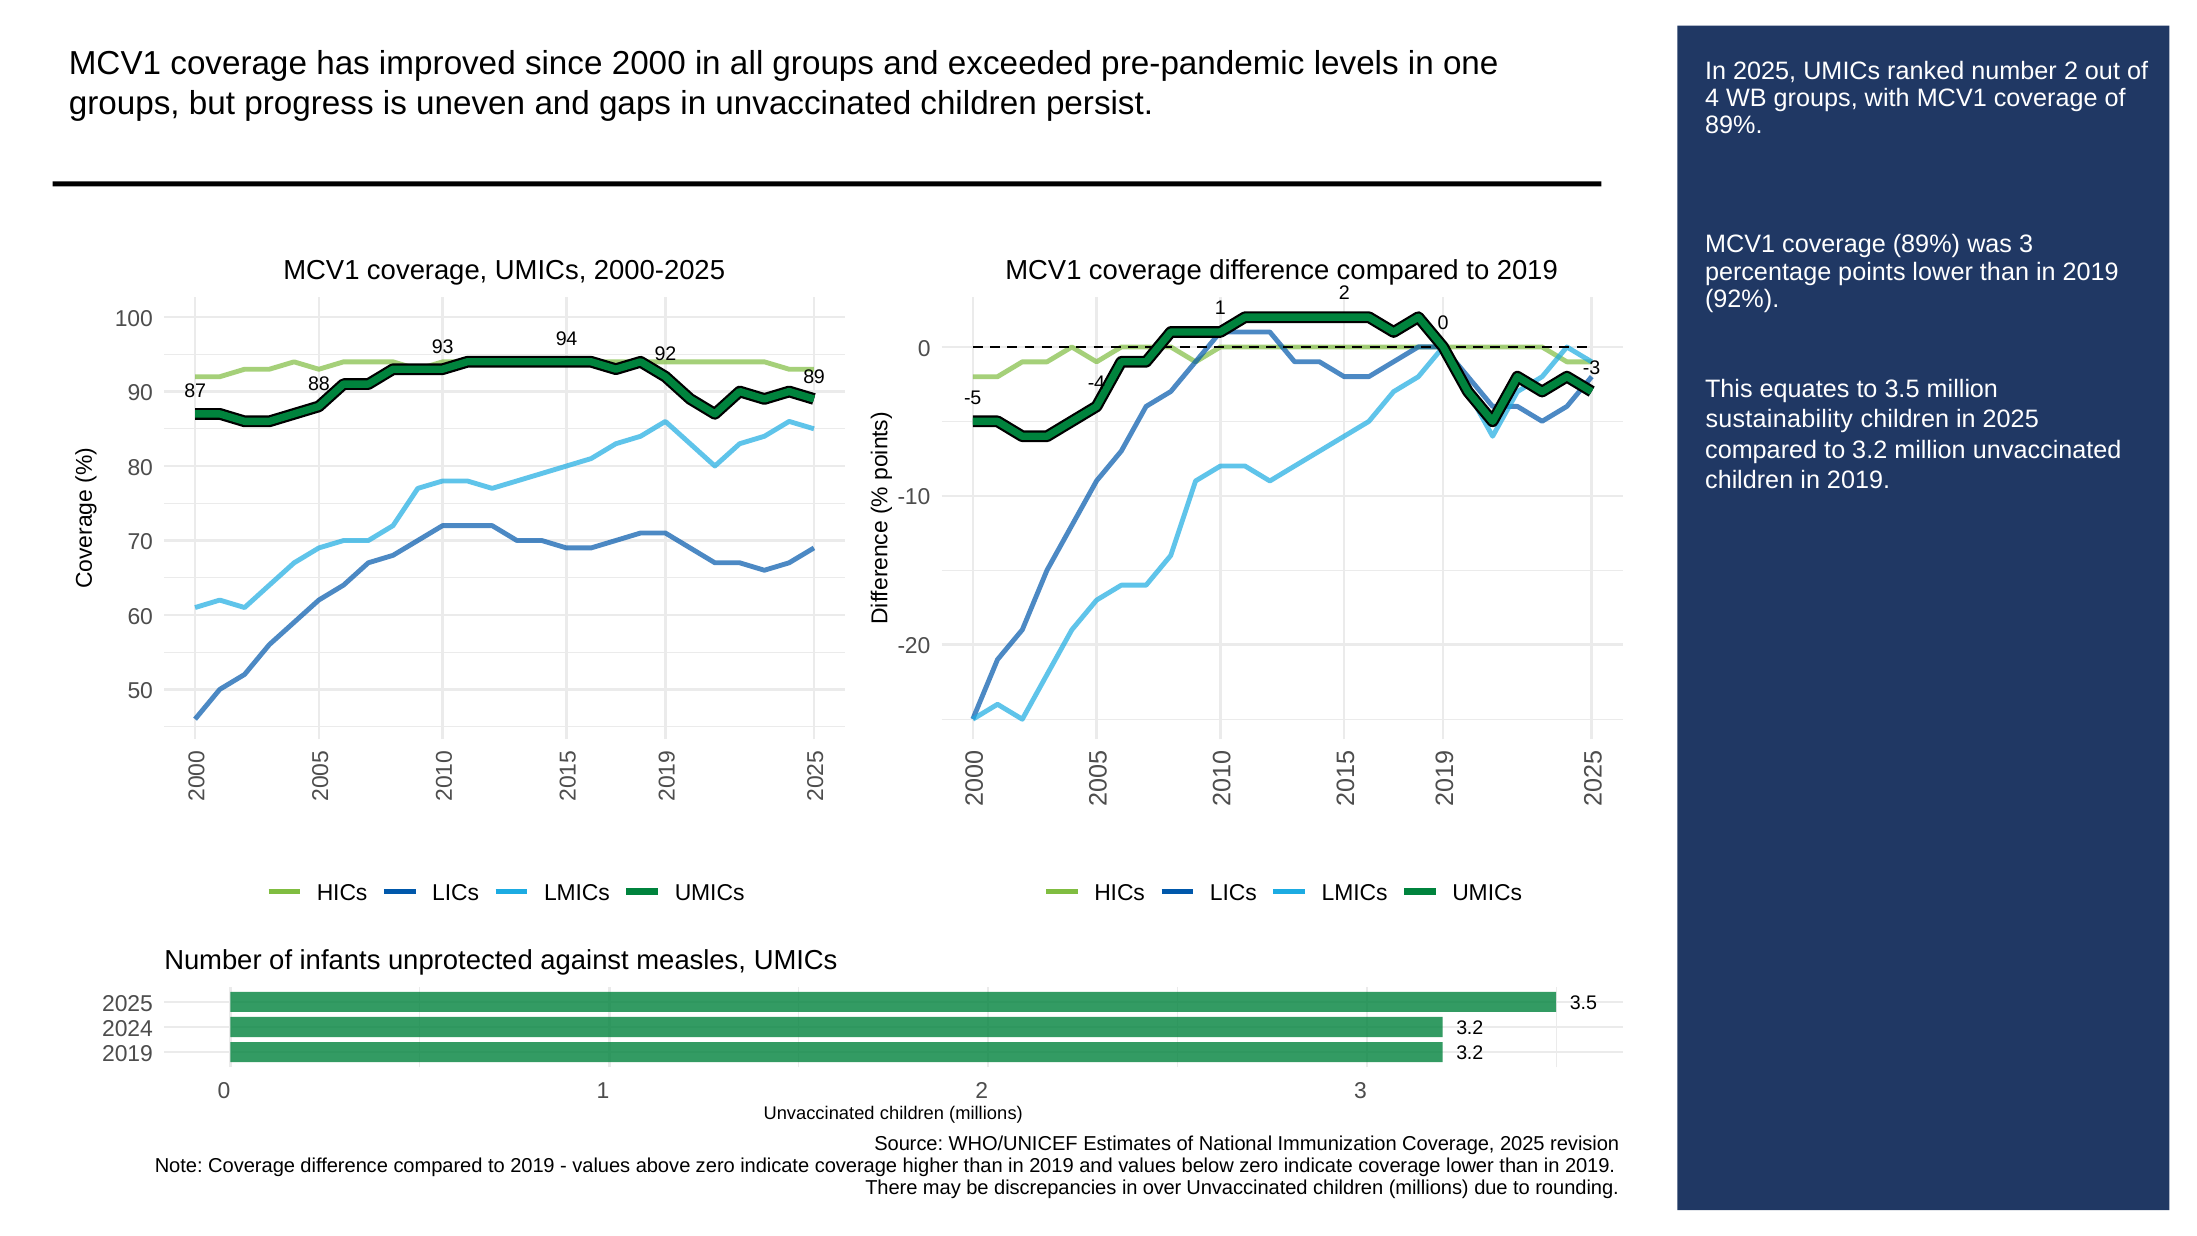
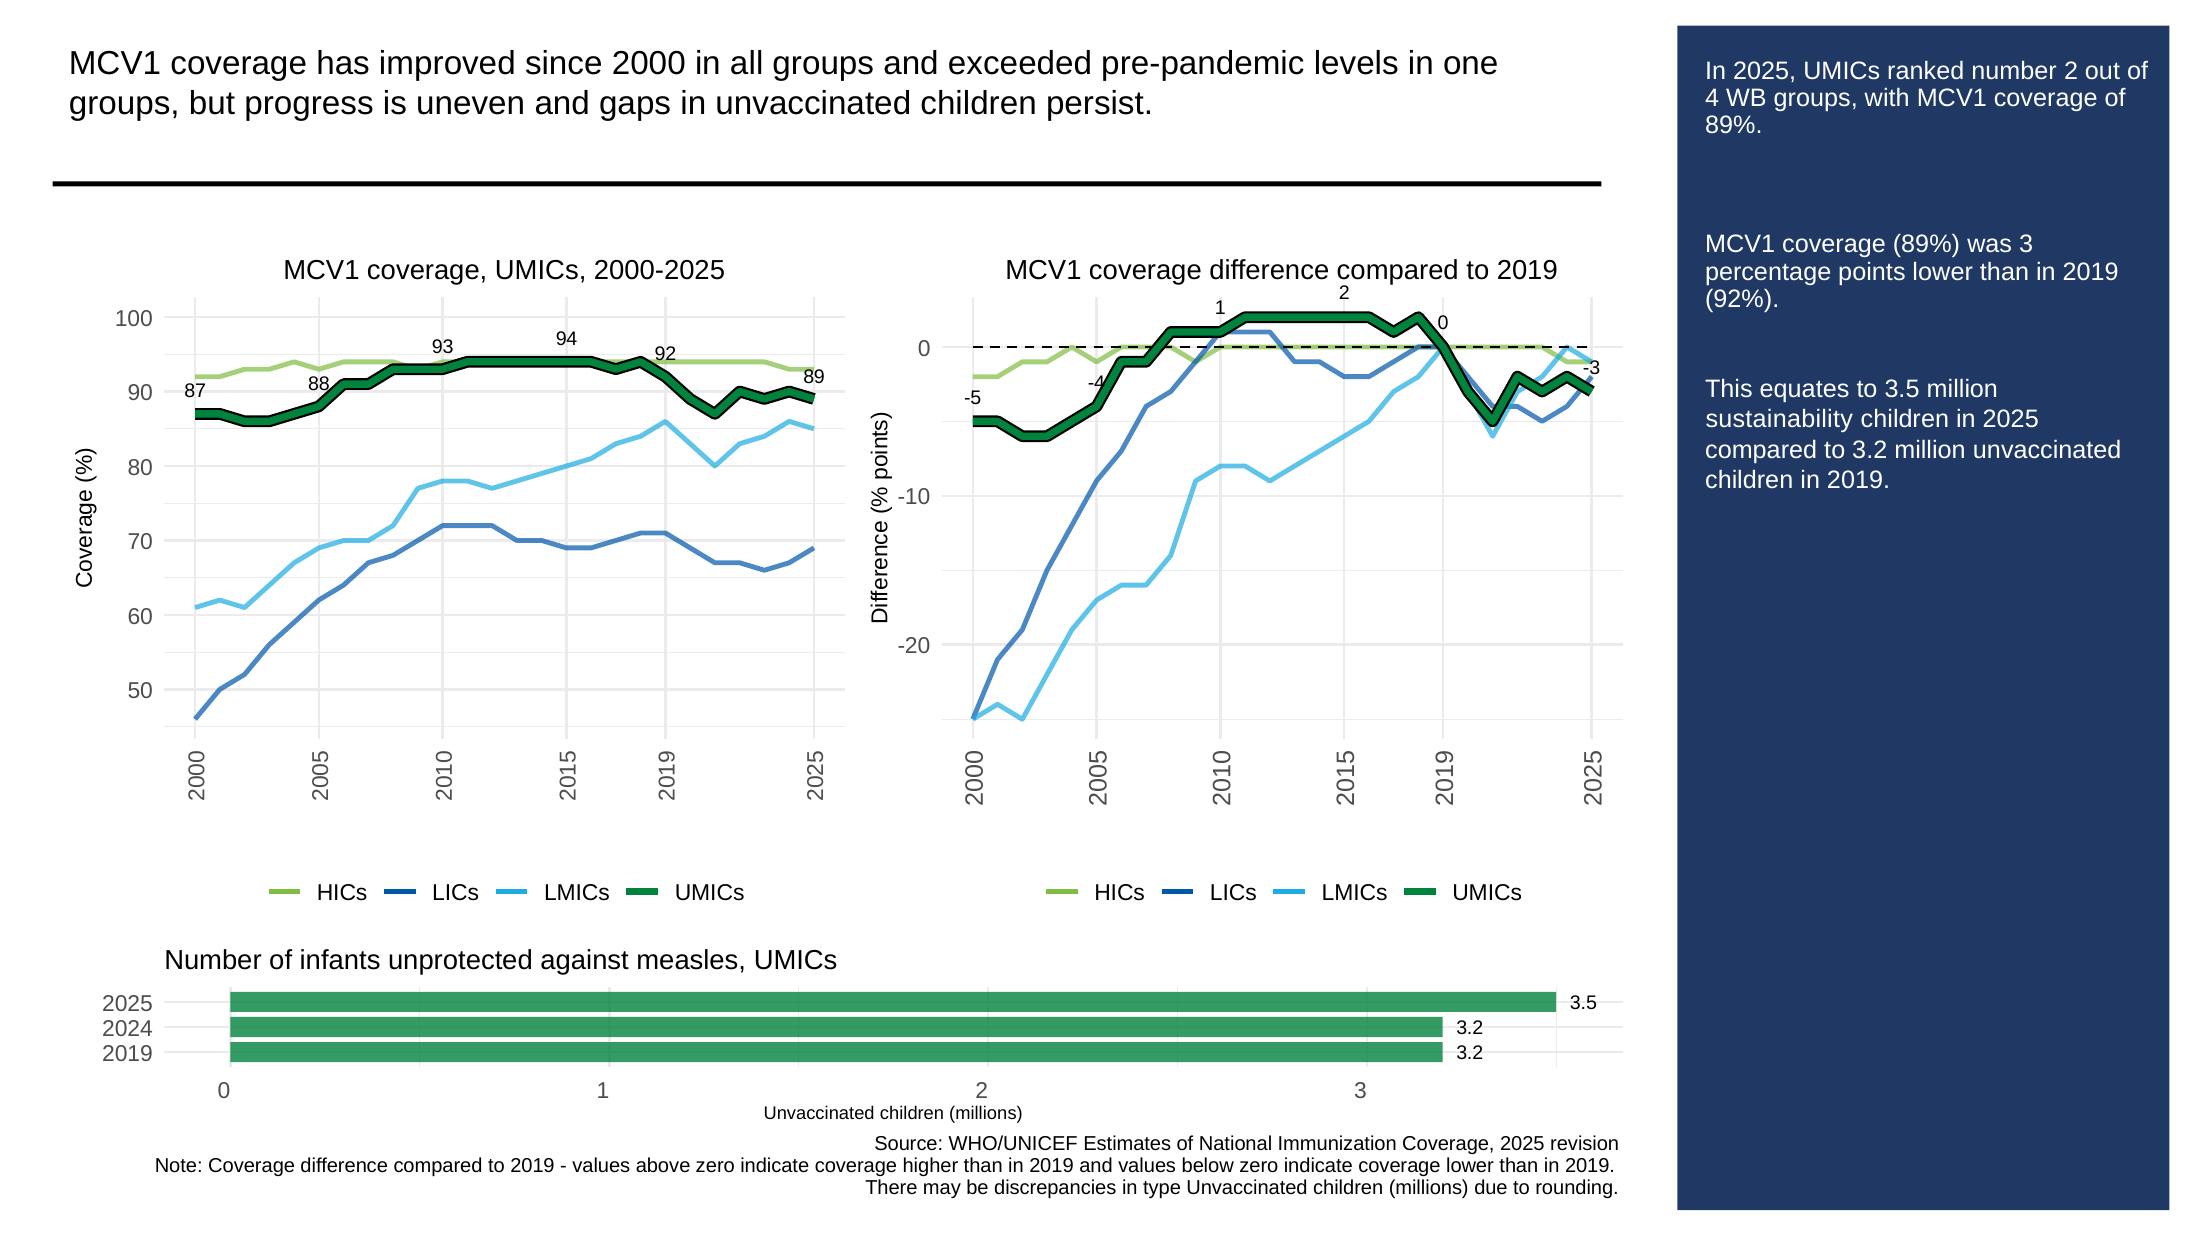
over: over -> type
